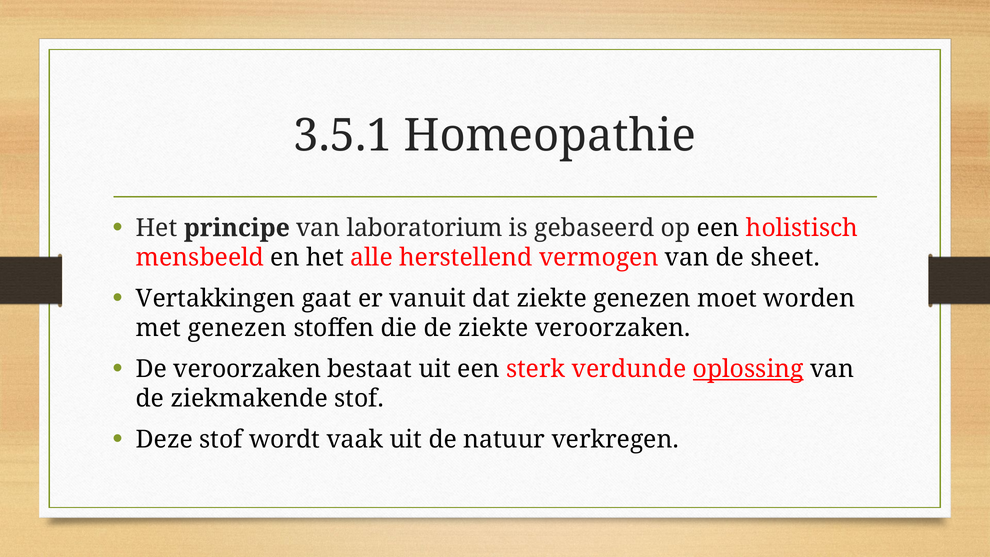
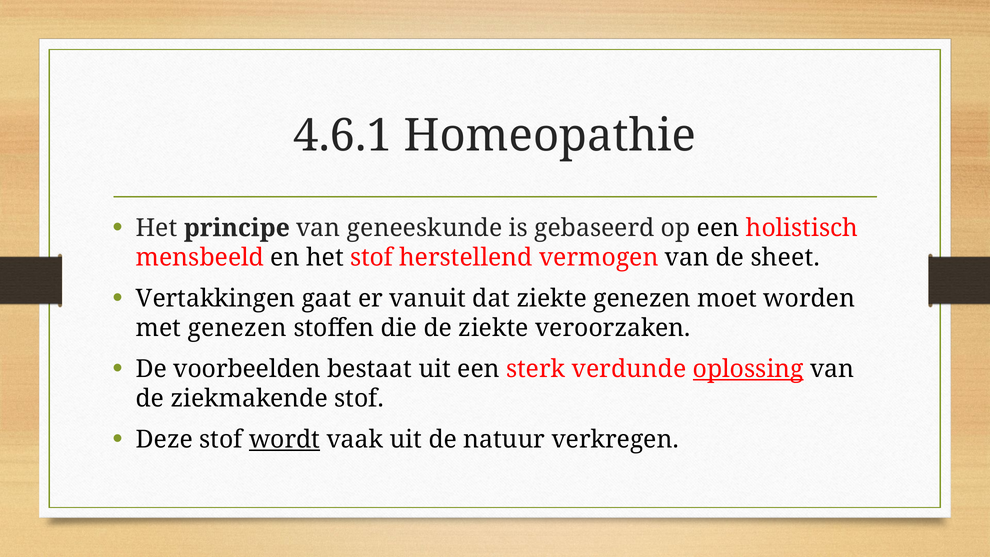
3.5.1: 3.5.1 -> 4.6.1
laboratorium: laboratorium -> geneeskunde
het alle: alle -> stof
De veroorzaken: veroorzaken -> voorbeelden
wordt underline: none -> present
